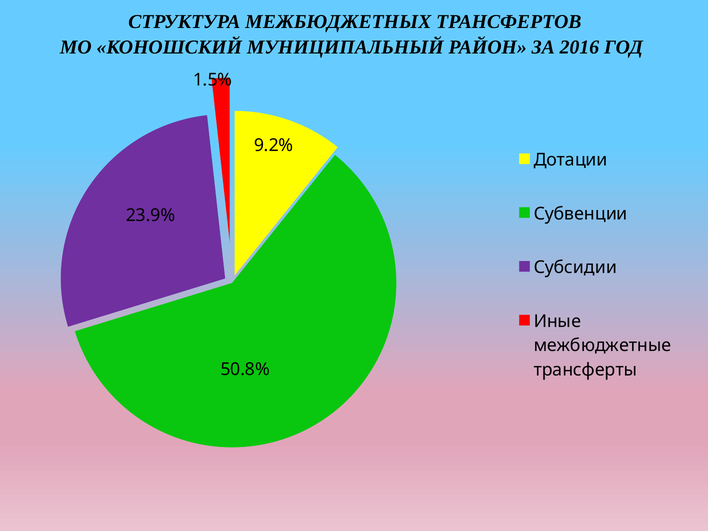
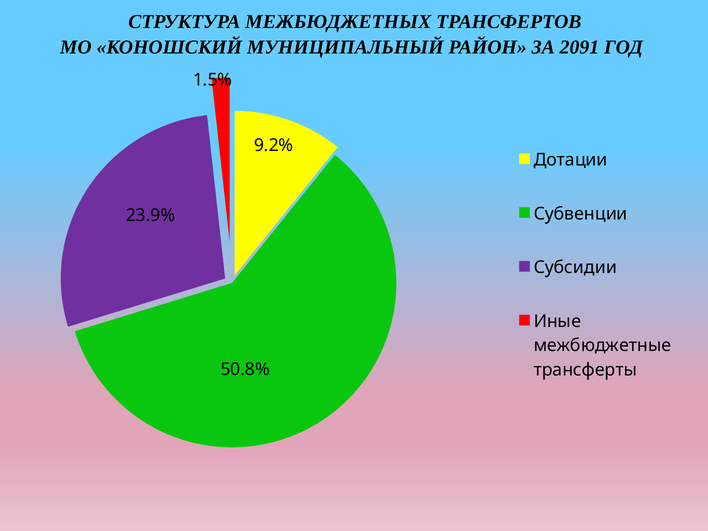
2016: 2016 -> 2091
